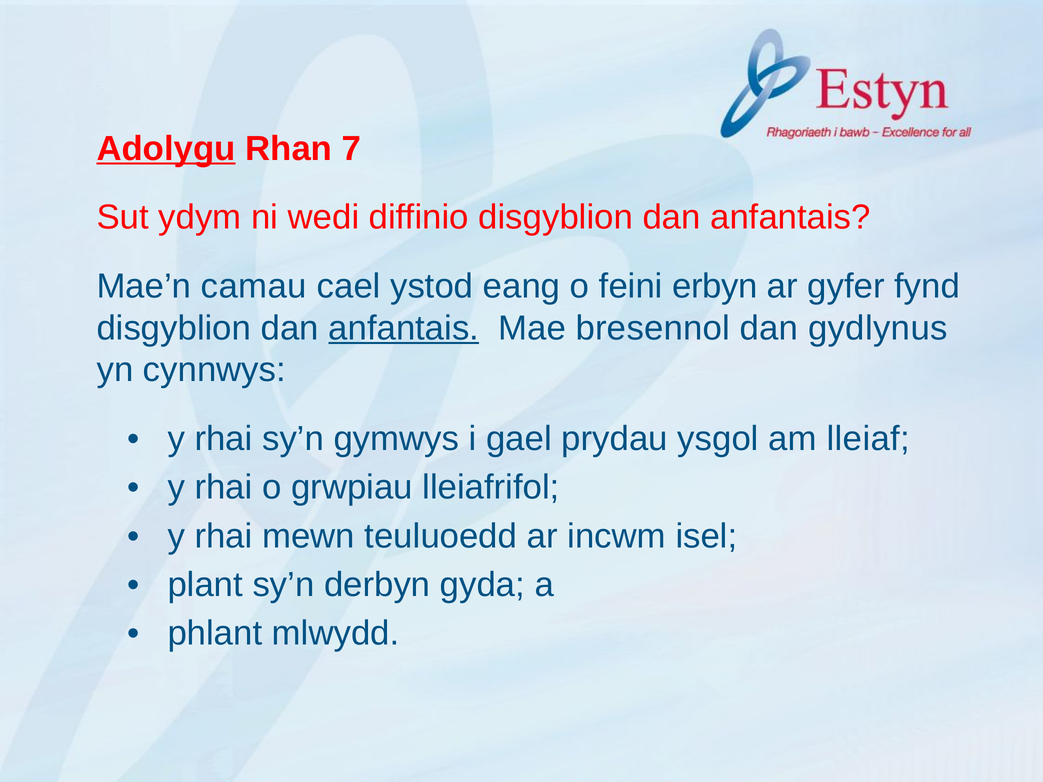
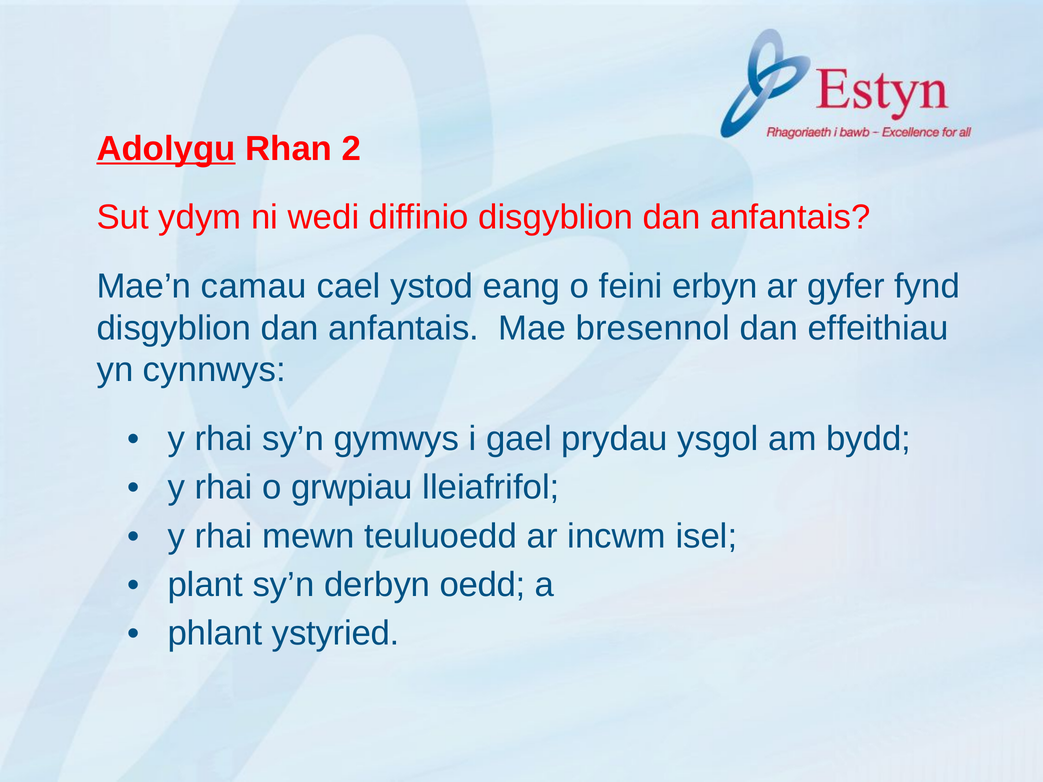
7: 7 -> 2
anfantais at (404, 328) underline: present -> none
gydlynus: gydlynus -> effeithiau
lleiaf: lleiaf -> bydd
gyda: gyda -> oedd
mlwydd: mlwydd -> ystyried
